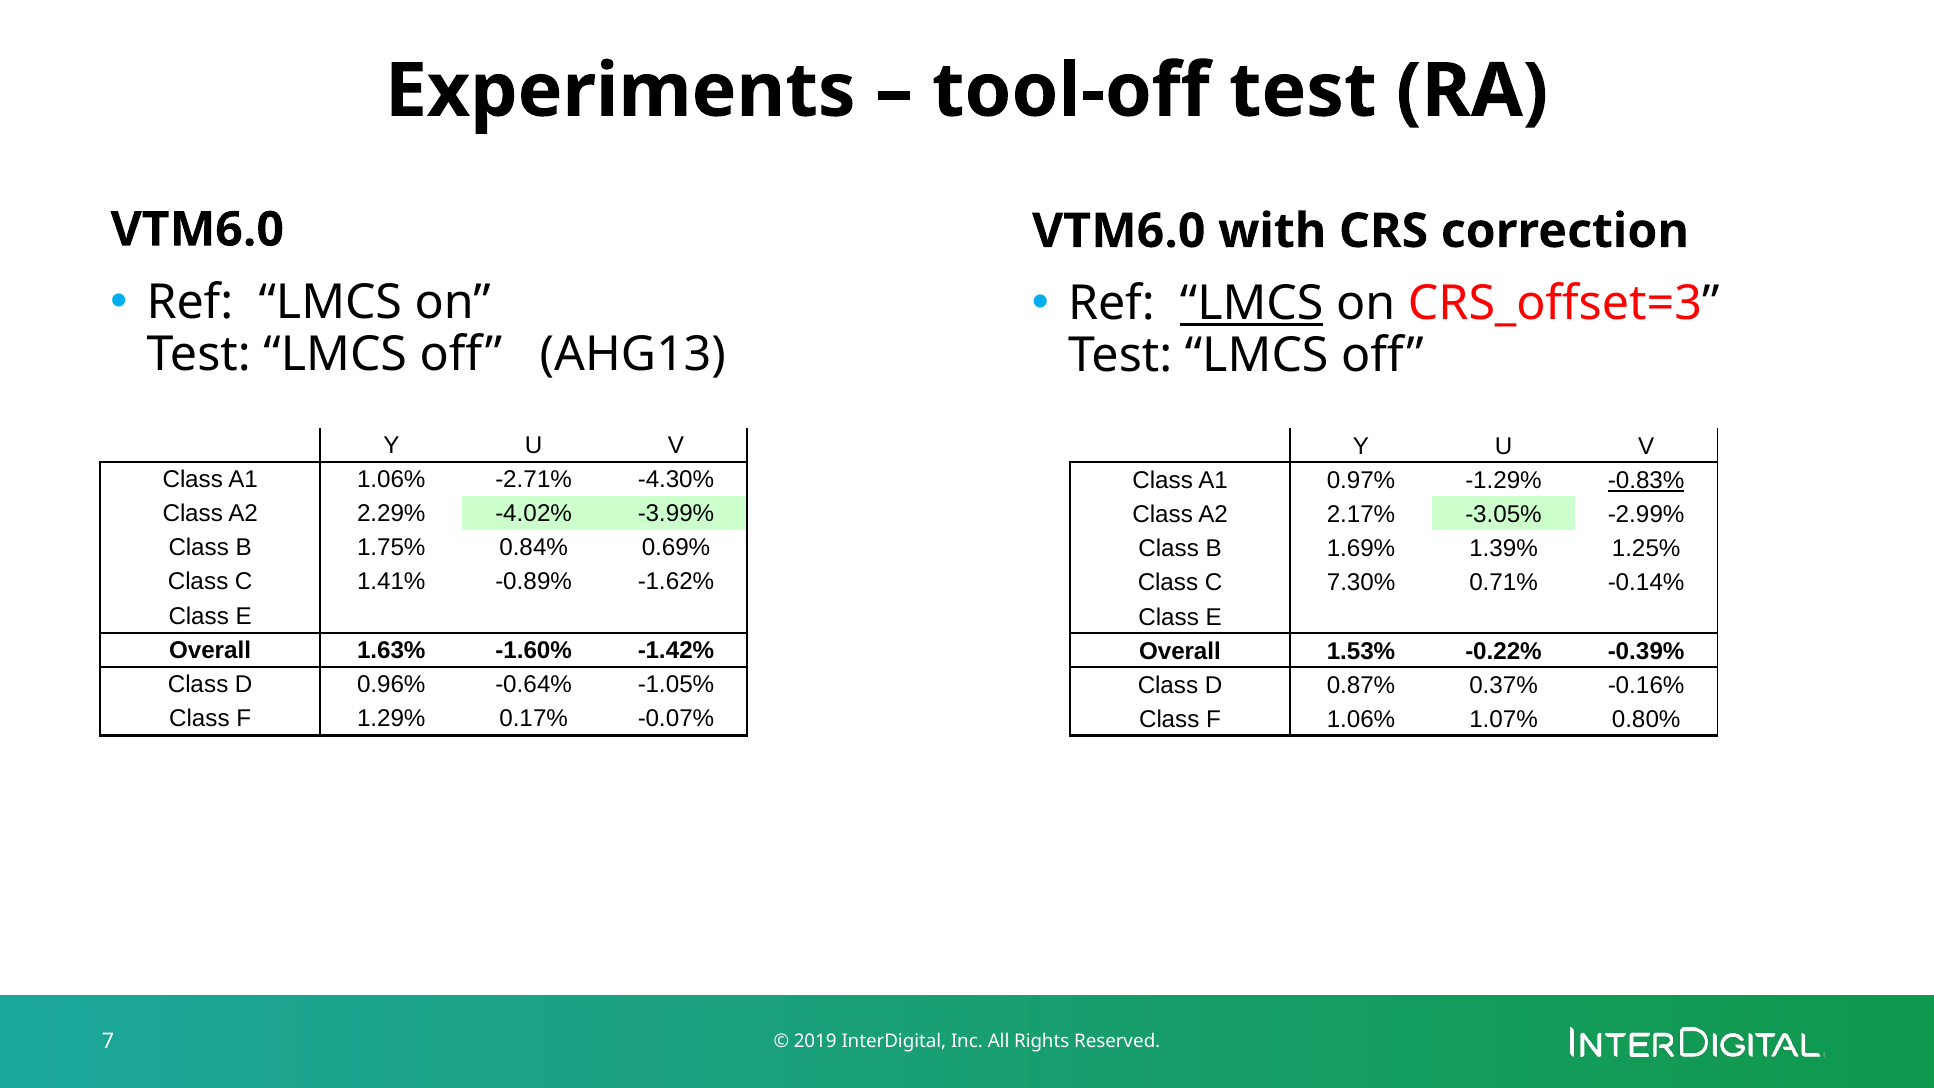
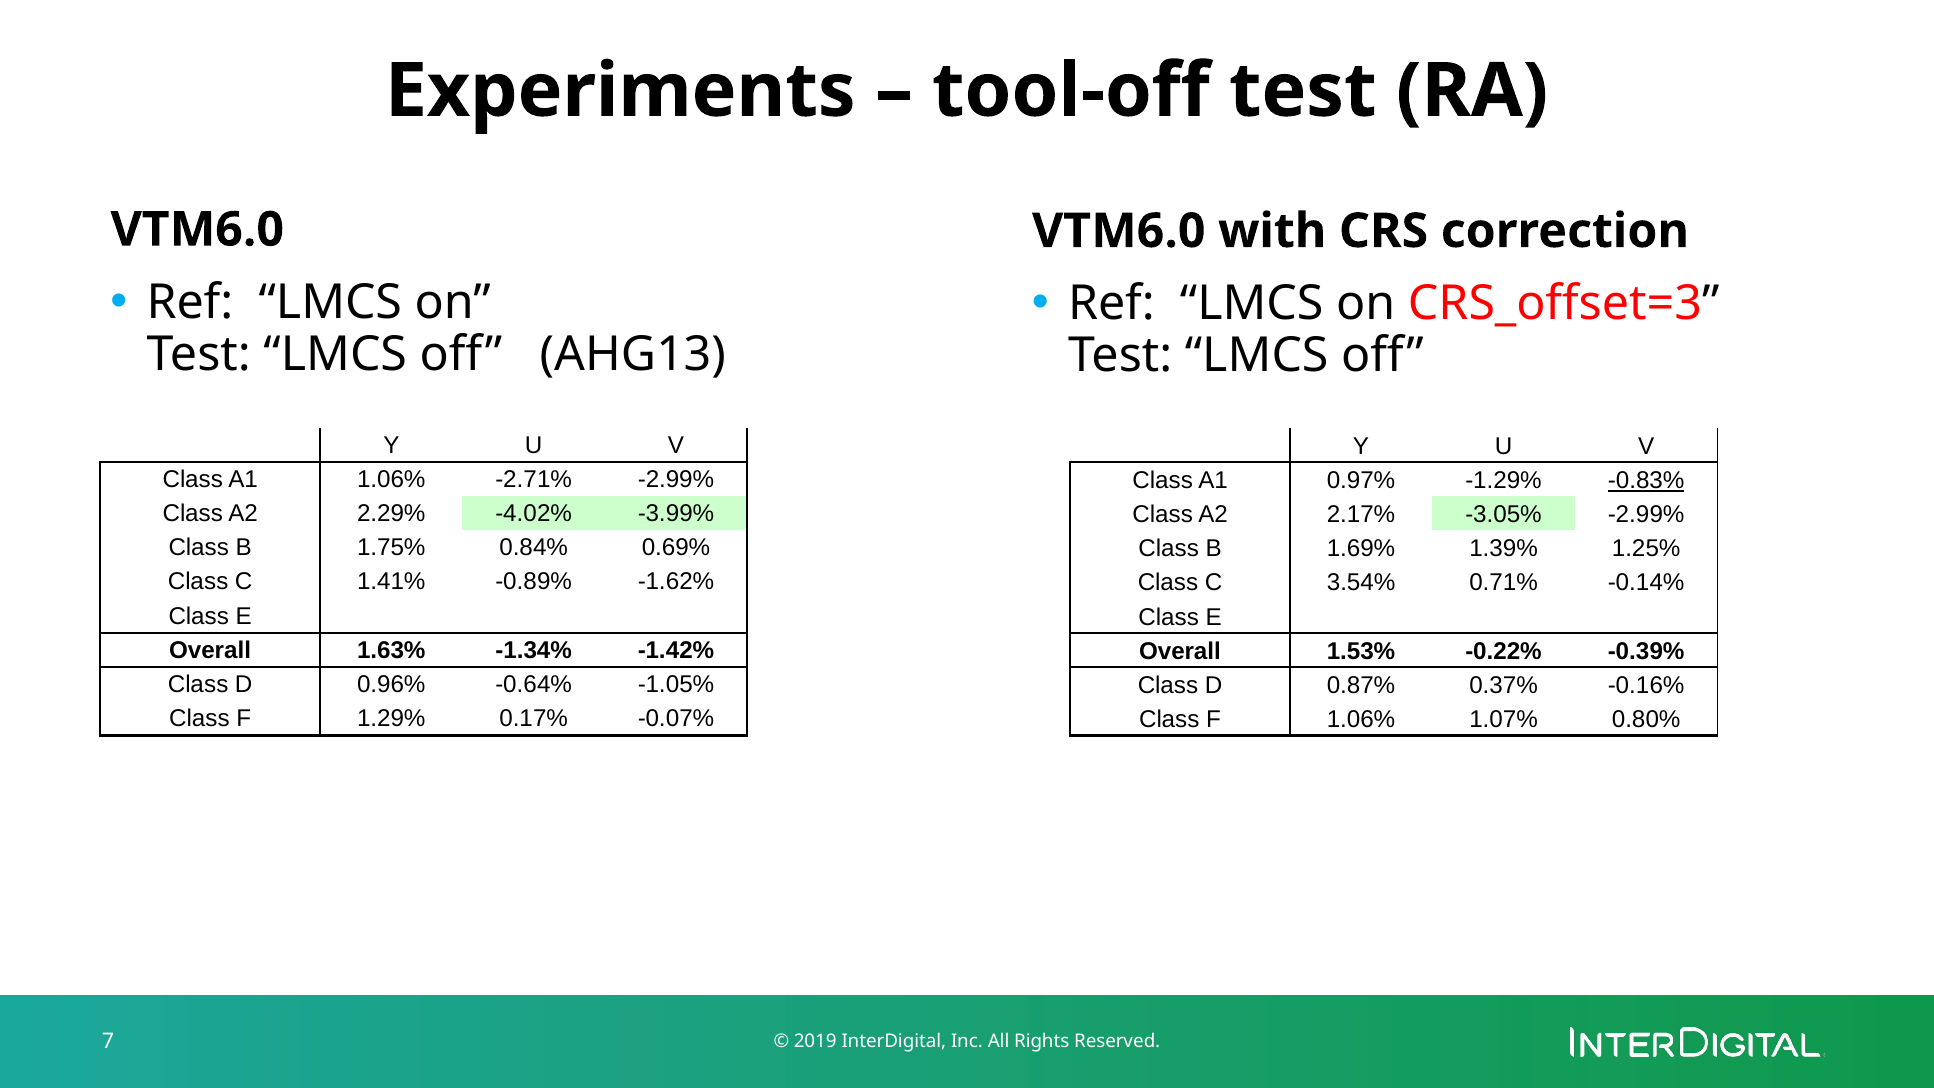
LMCS at (1252, 304) underline: present -> none
-2.71% -4.30%: -4.30% -> -2.99%
7.30%: 7.30% -> 3.54%
-1.60%: -1.60% -> -1.34%
